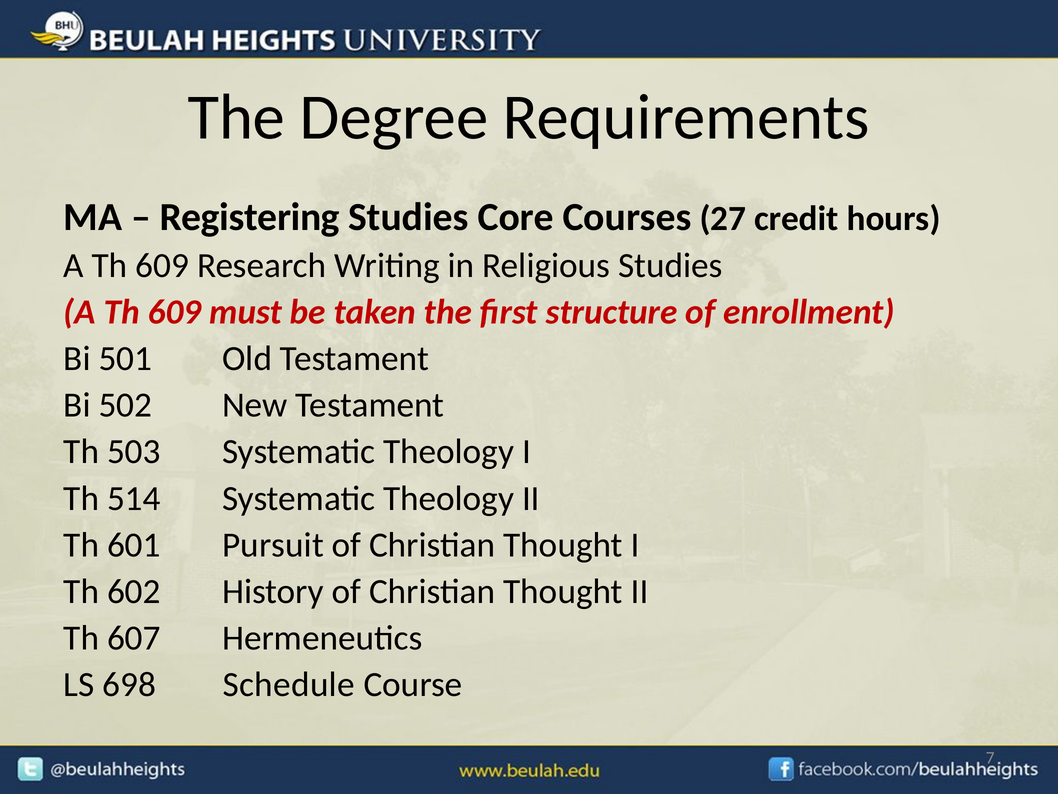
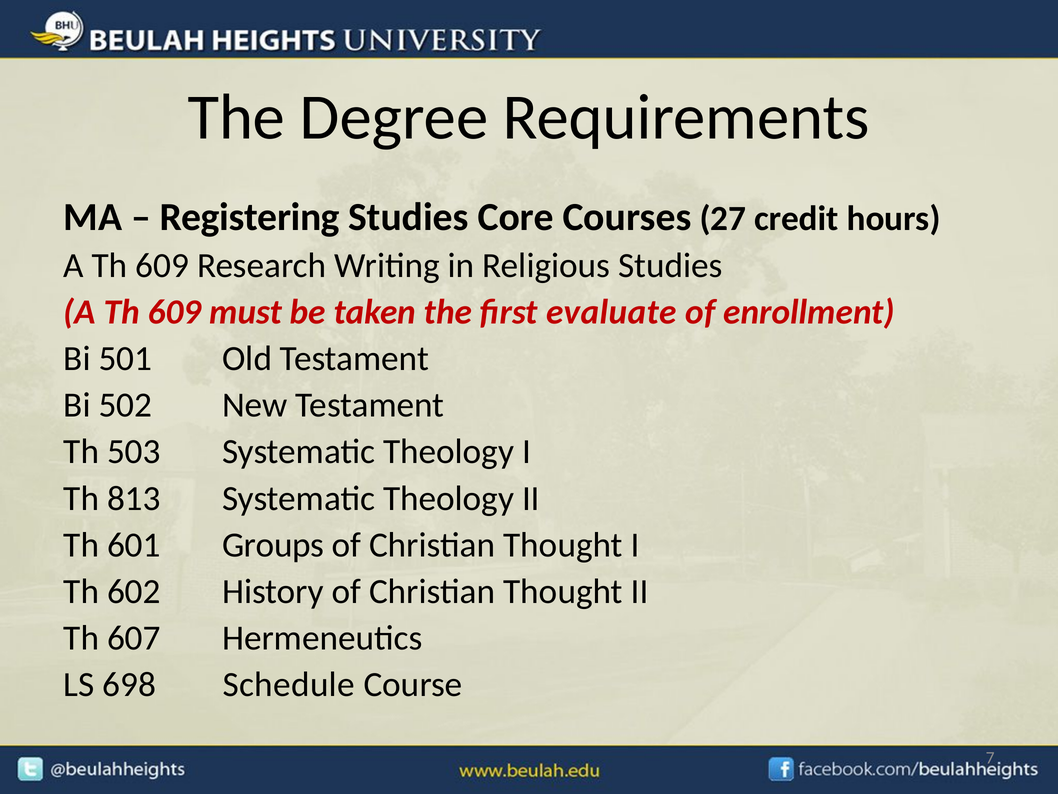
structure: structure -> evaluate
514: 514 -> 813
Pursuit: Pursuit -> Groups
